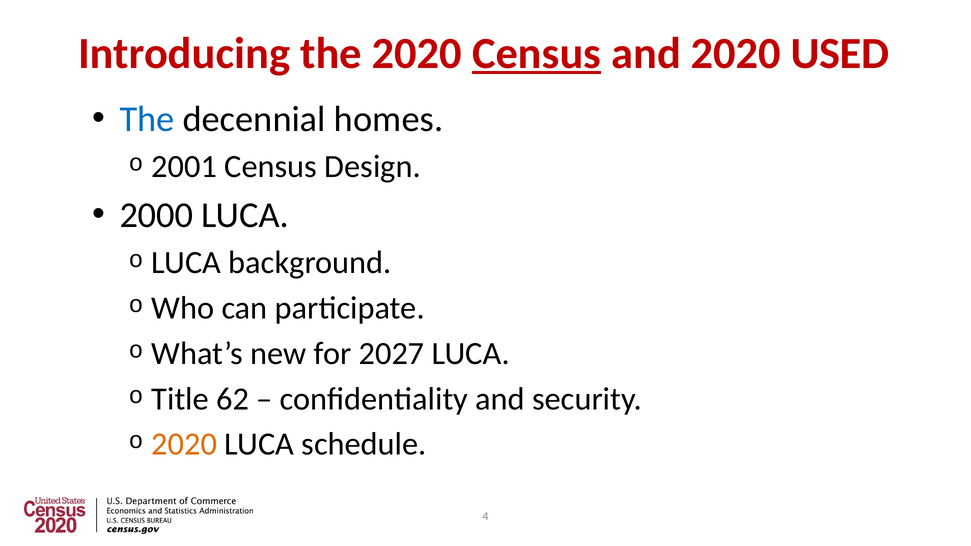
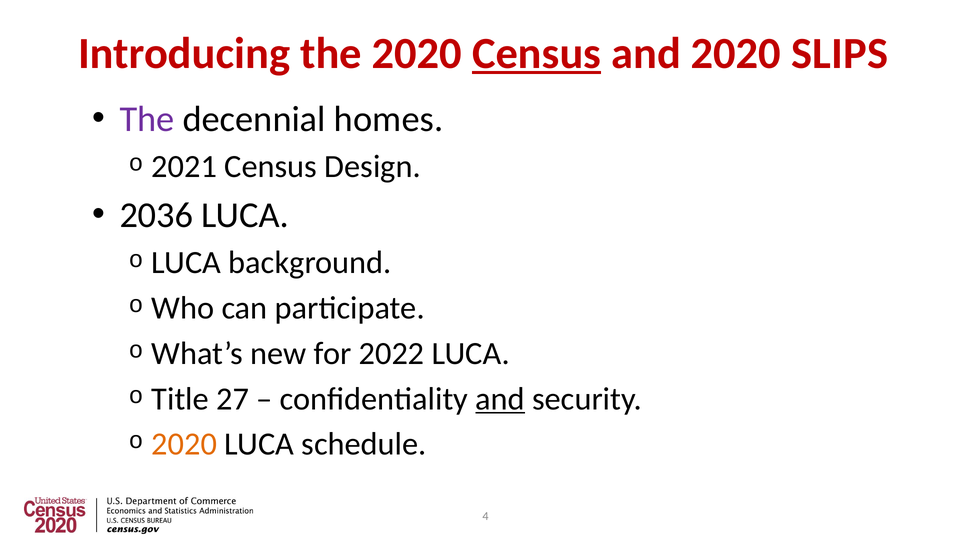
USED: USED -> SLIPS
The at (147, 119) colour: blue -> purple
2001: 2001 -> 2021
2000: 2000 -> 2036
2027: 2027 -> 2022
62: 62 -> 27
and at (500, 399) underline: none -> present
